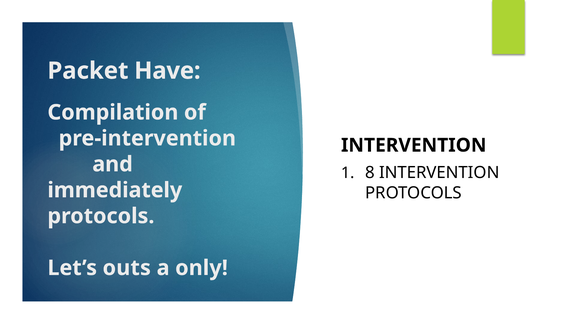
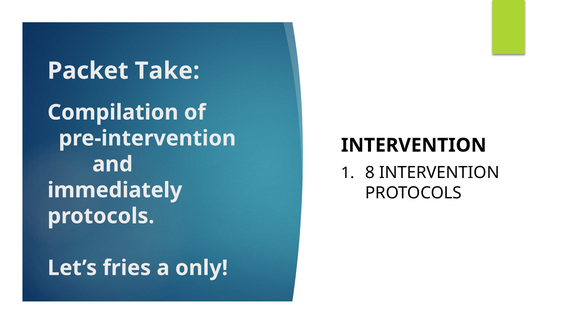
Have: Have -> Take
outs: outs -> fries
